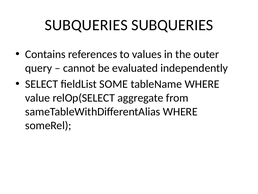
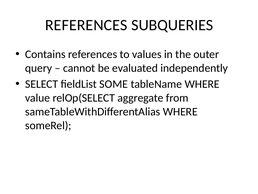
SUBQUERIES at (86, 25): SUBQUERIES -> REFERENCES
